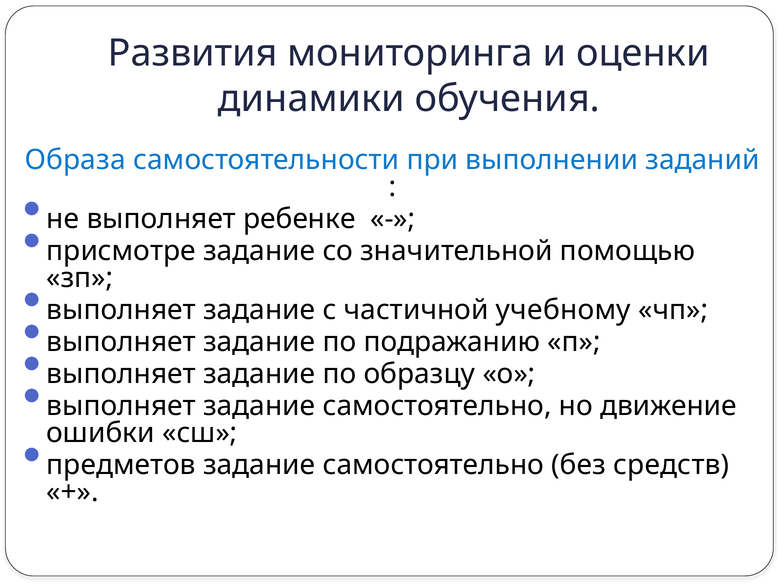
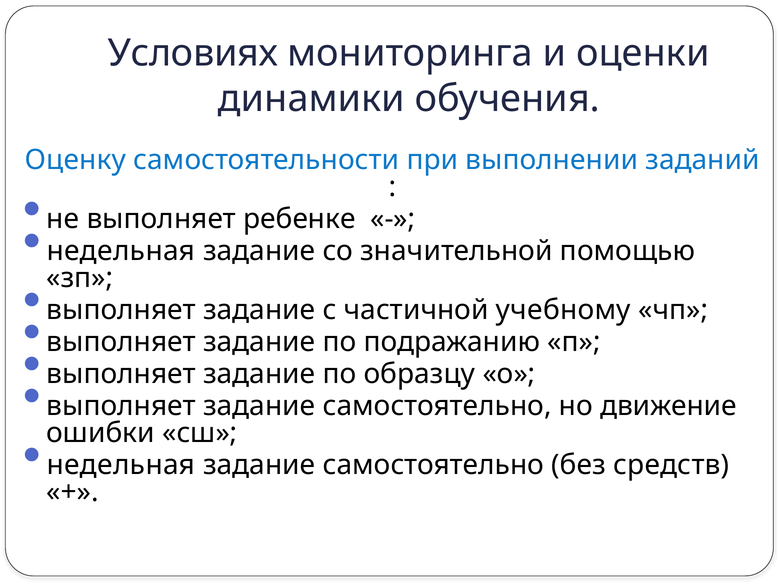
Развития: Развития -> Условиях
Образа: Образа -> Оценку
присмотре at (121, 251): присмотре -> недельная
предметов at (121, 465): предметов -> недельная
